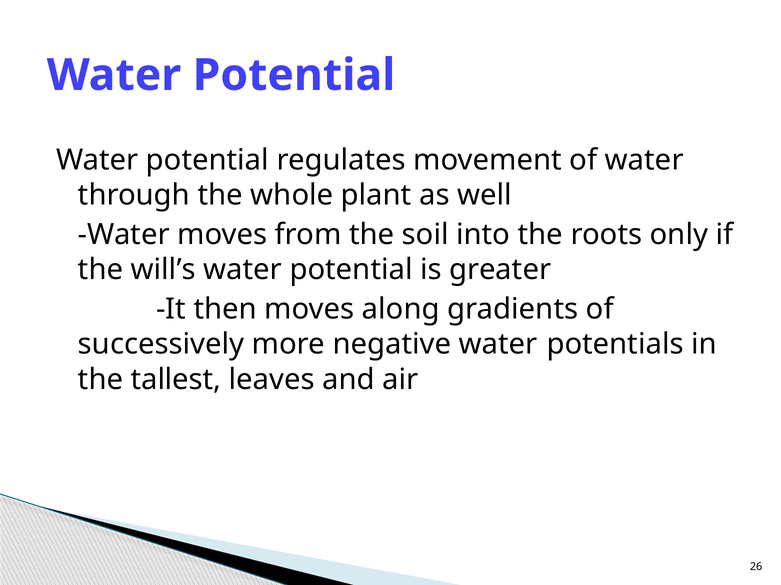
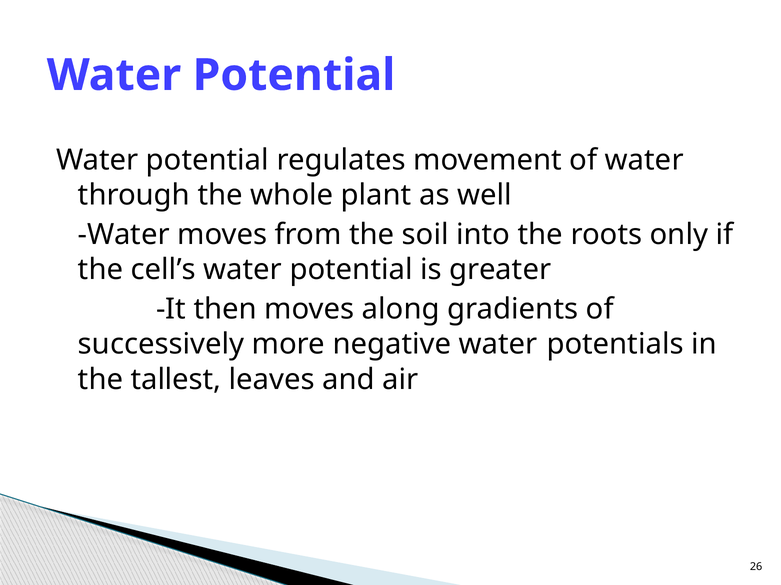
will’s: will’s -> cell’s
